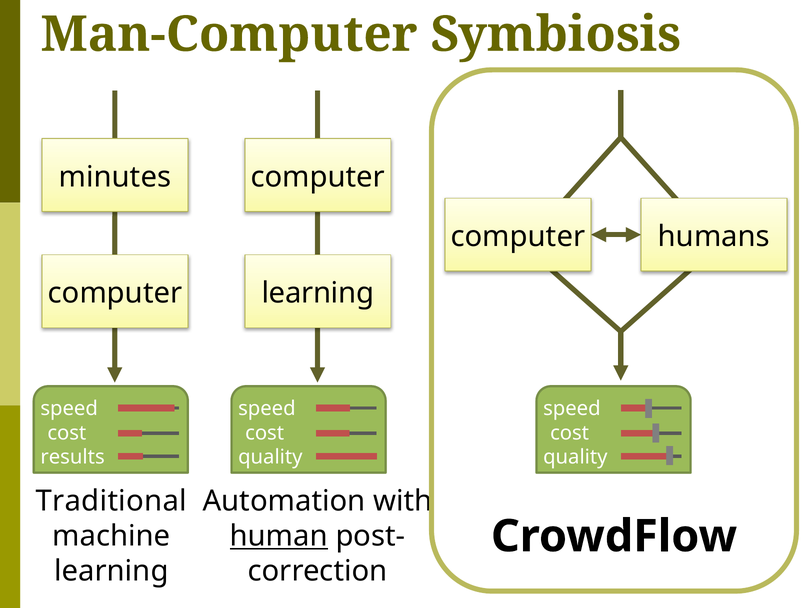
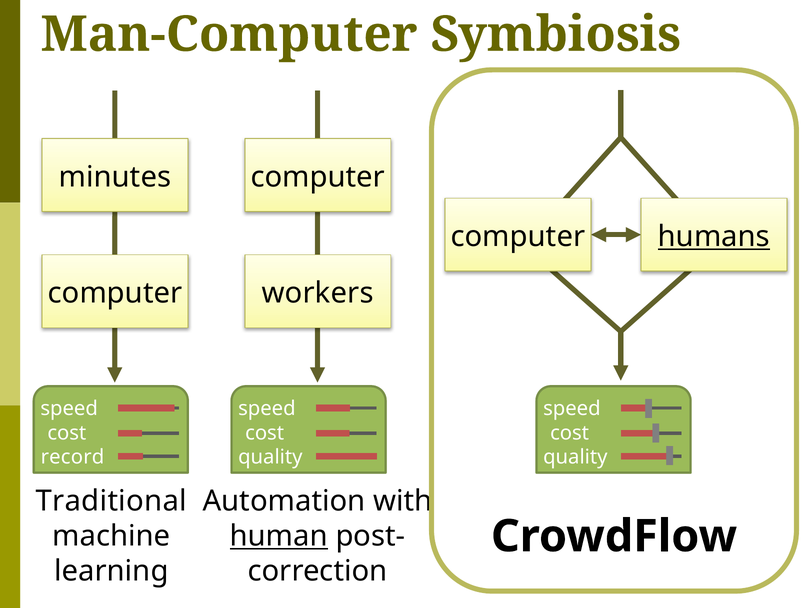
humans underline: none -> present
learning at (318, 293): learning -> workers
results: results -> record
